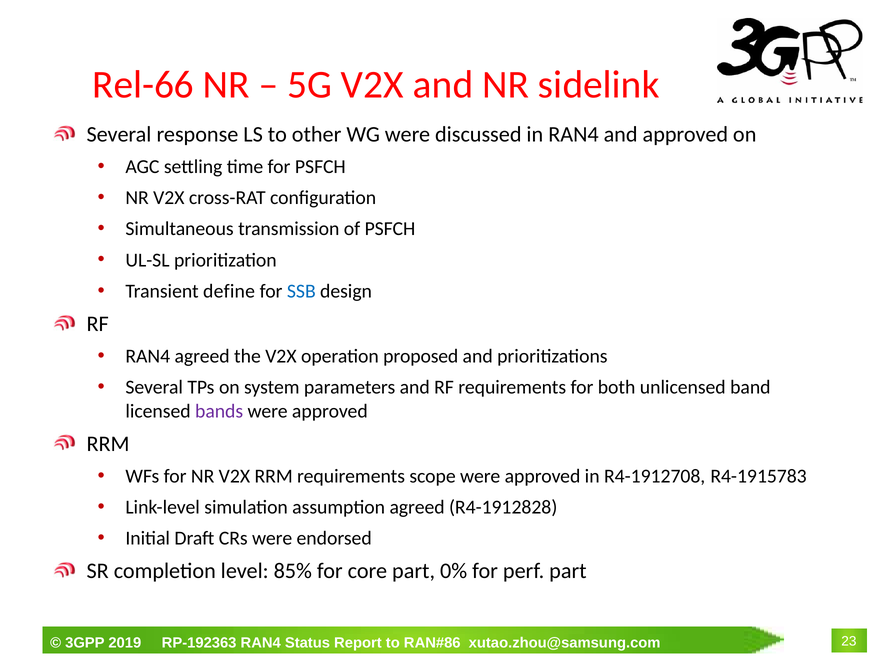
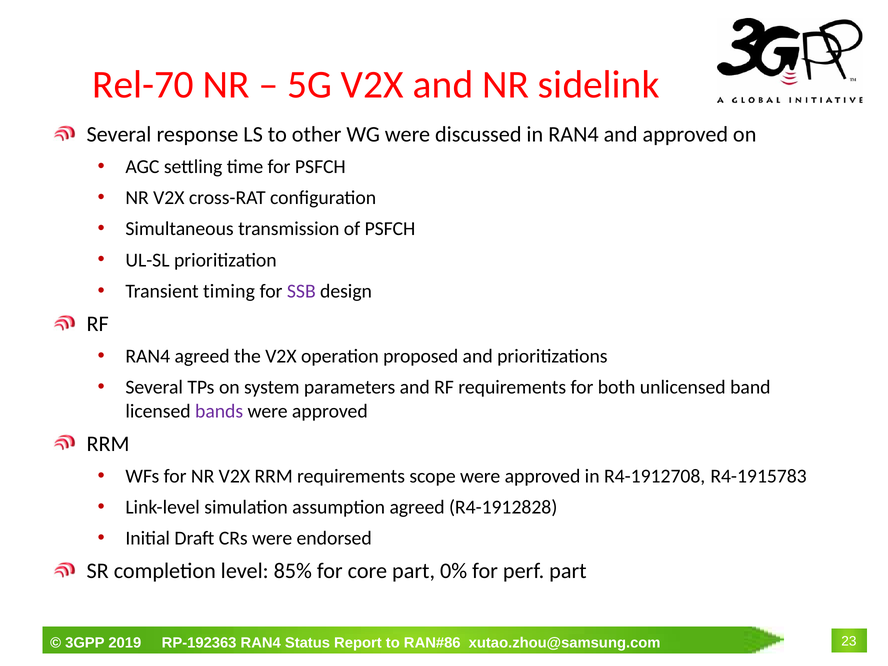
Rel-66: Rel-66 -> Rel-70
define: define -> timing
SSB colour: blue -> purple
